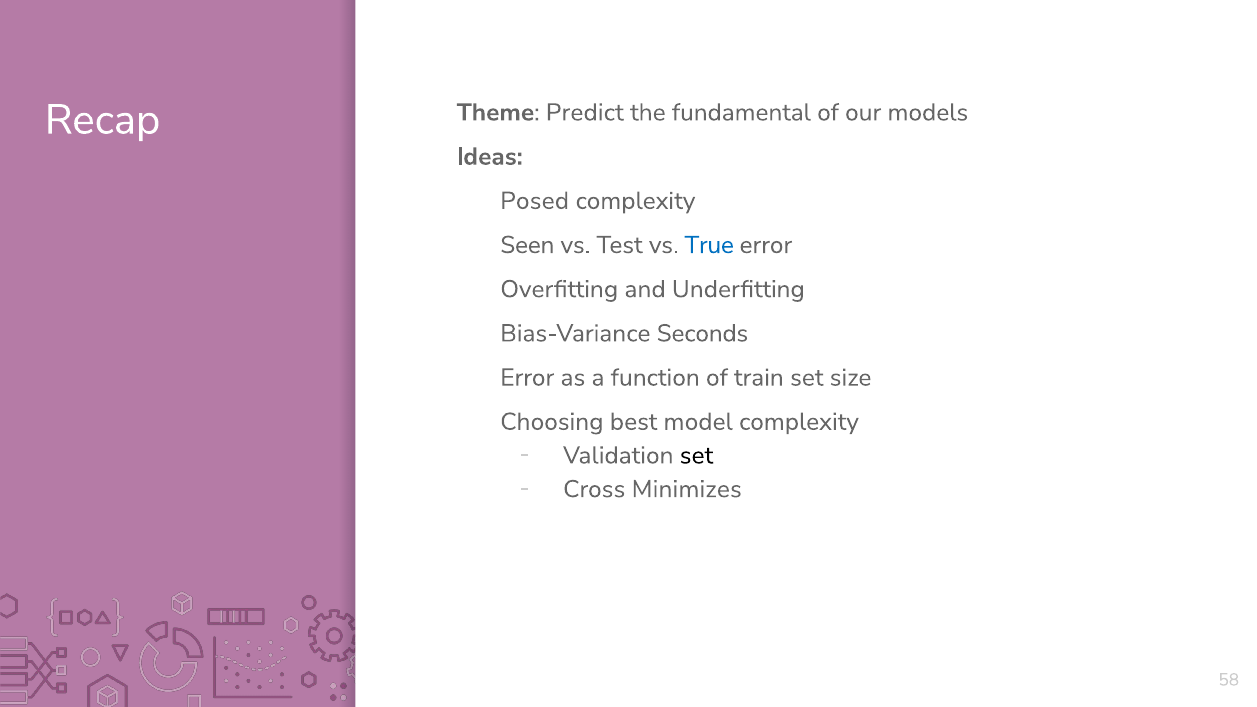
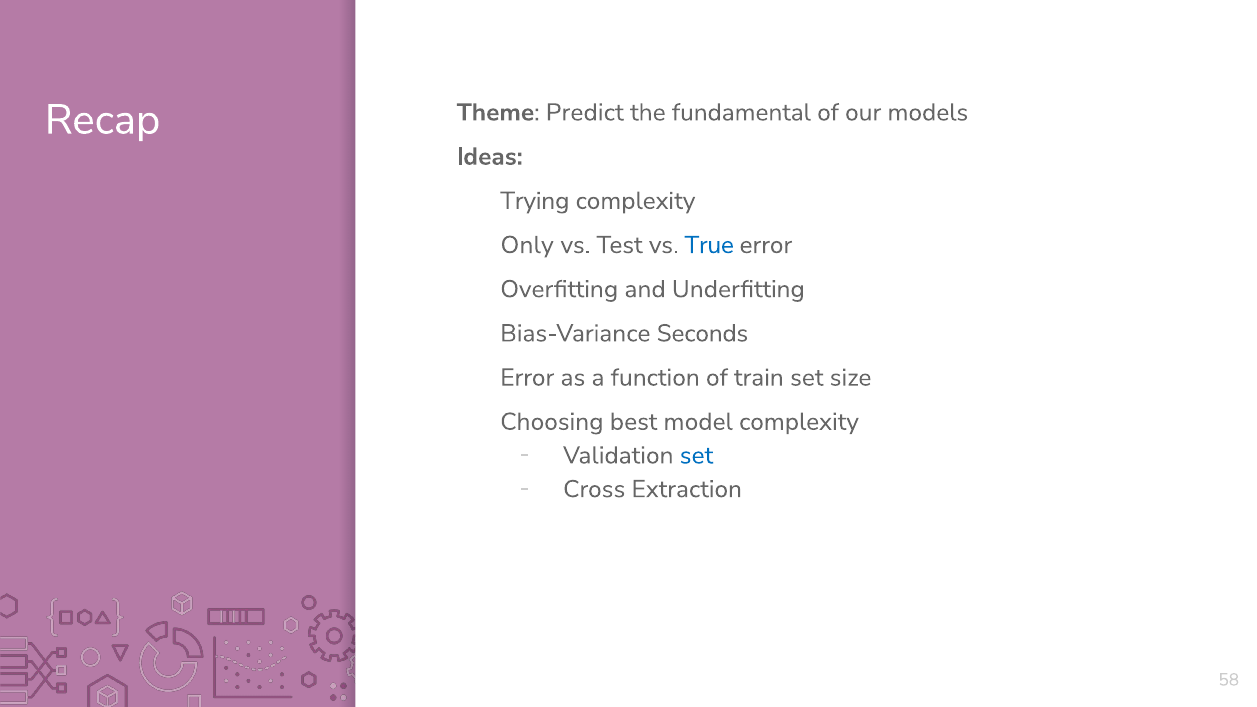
Posed: Posed -> Trying
Seen: Seen -> Only
set at (696, 455) colour: black -> blue
Minimizes: Minimizes -> Extraction
